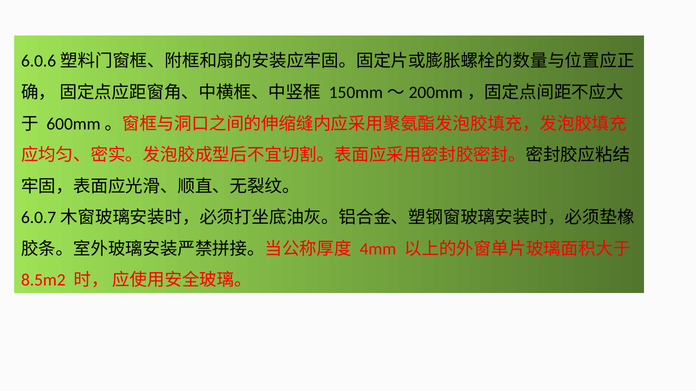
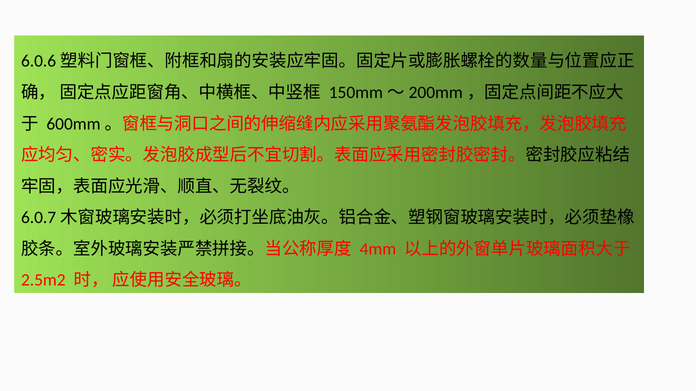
8.5m2: 8.5m2 -> 2.5m2
